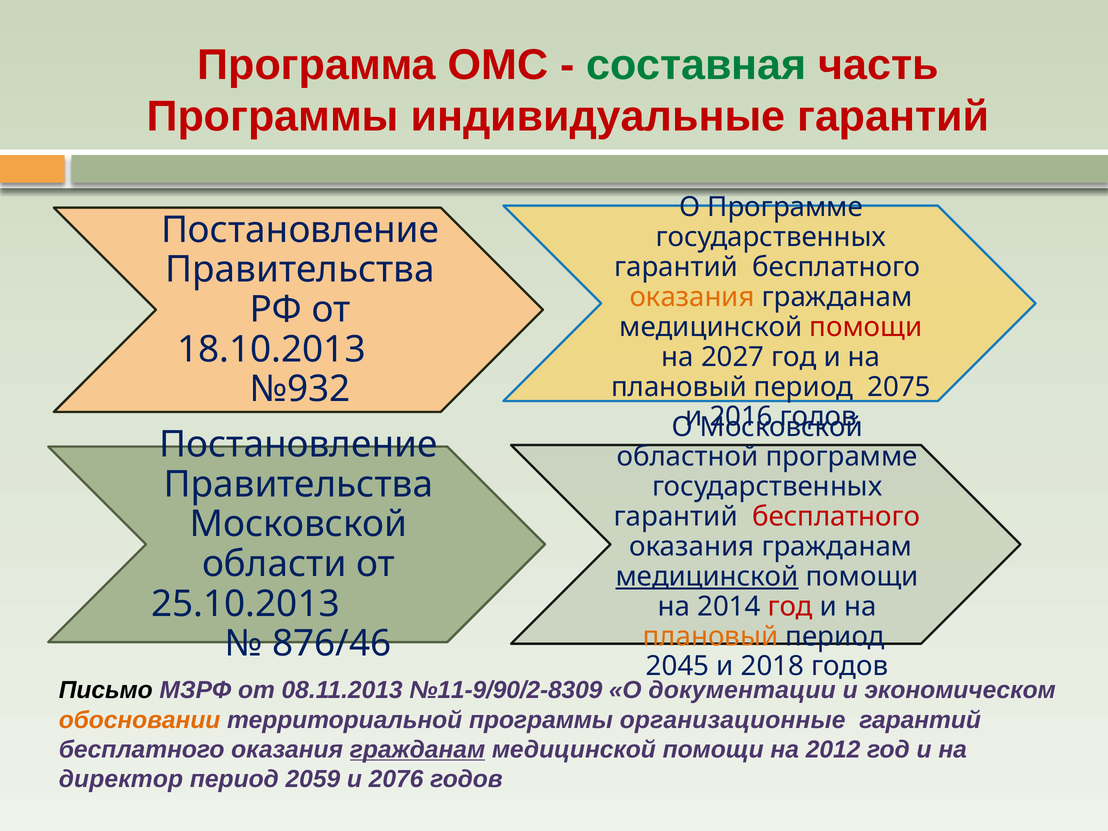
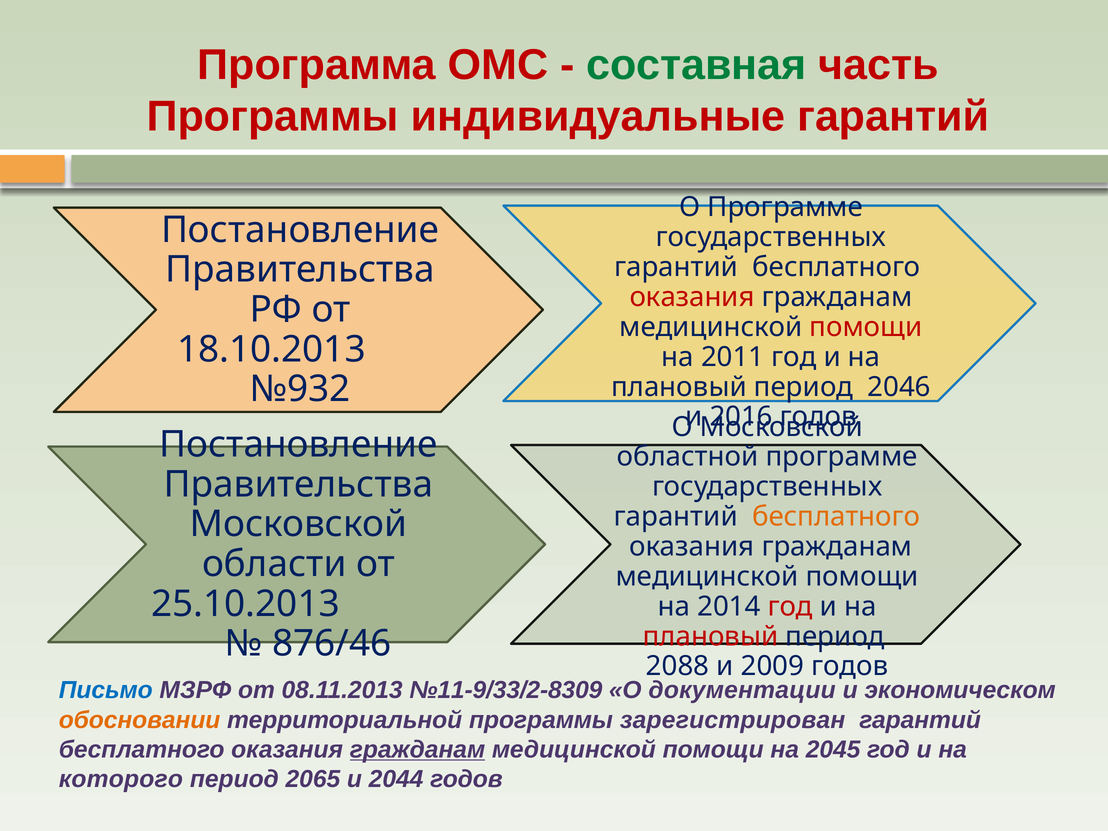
оказания at (692, 297) colour: orange -> red
2027: 2027 -> 2011
2075: 2075 -> 2046
бесплатного at (836, 517) colour: red -> orange
медицинской at (707, 577) underline: present -> none
плановый at (710, 636) colour: orange -> red
2045: 2045 -> 2088
2018: 2018 -> 2009
Письмо colour: black -> blue
№11-9/90/2-8309: №11-9/90/2-8309 -> №11-9/33/2-8309
организационные: организационные -> зарегистрирован
2012: 2012 -> 2045
директор: директор -> которого
2059: 2059 -> 2065
2076: 2076 -> 2044
